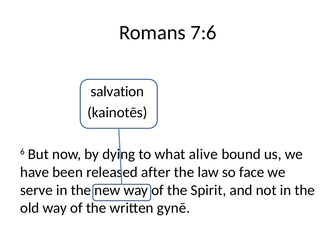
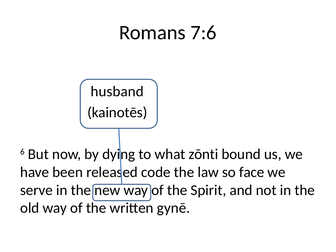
salvation: salvation -> husband
alive: alive -> zōnti
after: after -> code
